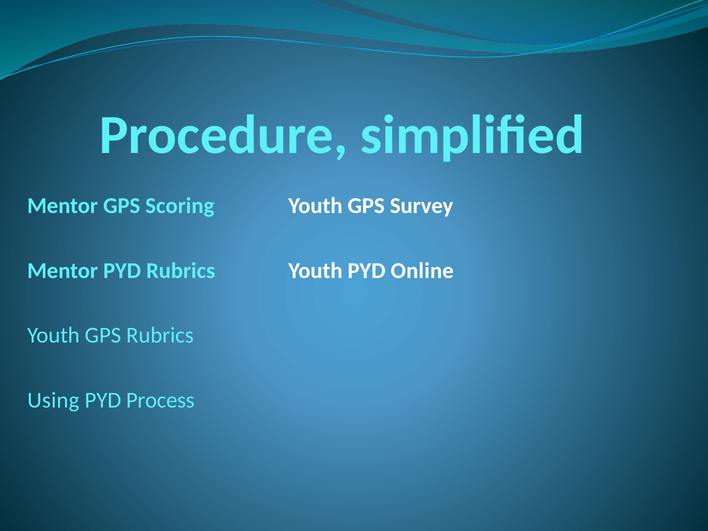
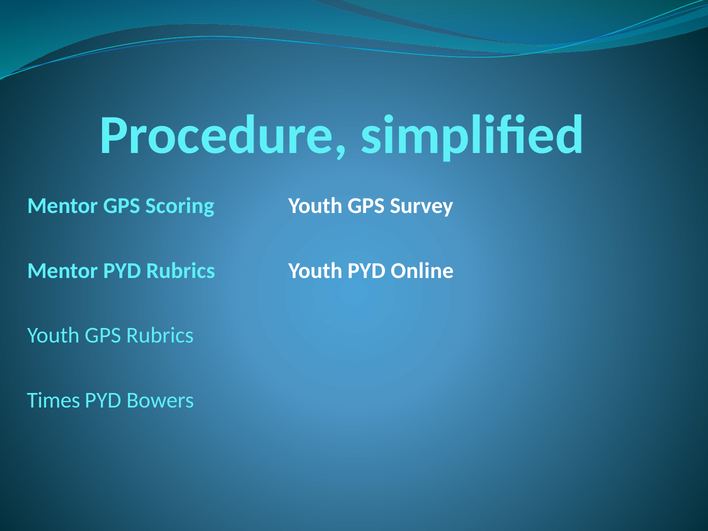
Using: Using -> Times
Process: Process -> Bowers
